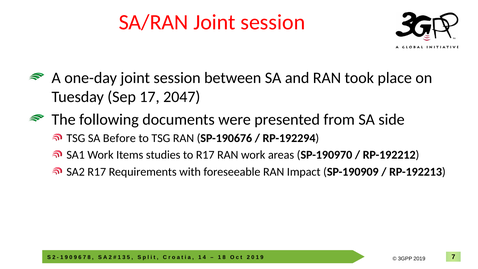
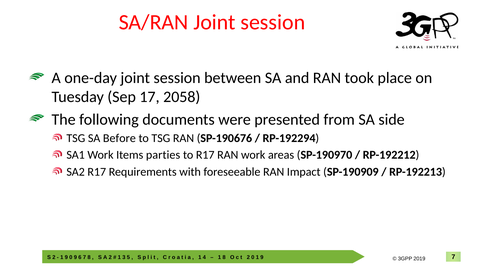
2047: 2047 -> 2058
studies: studies -> parties
